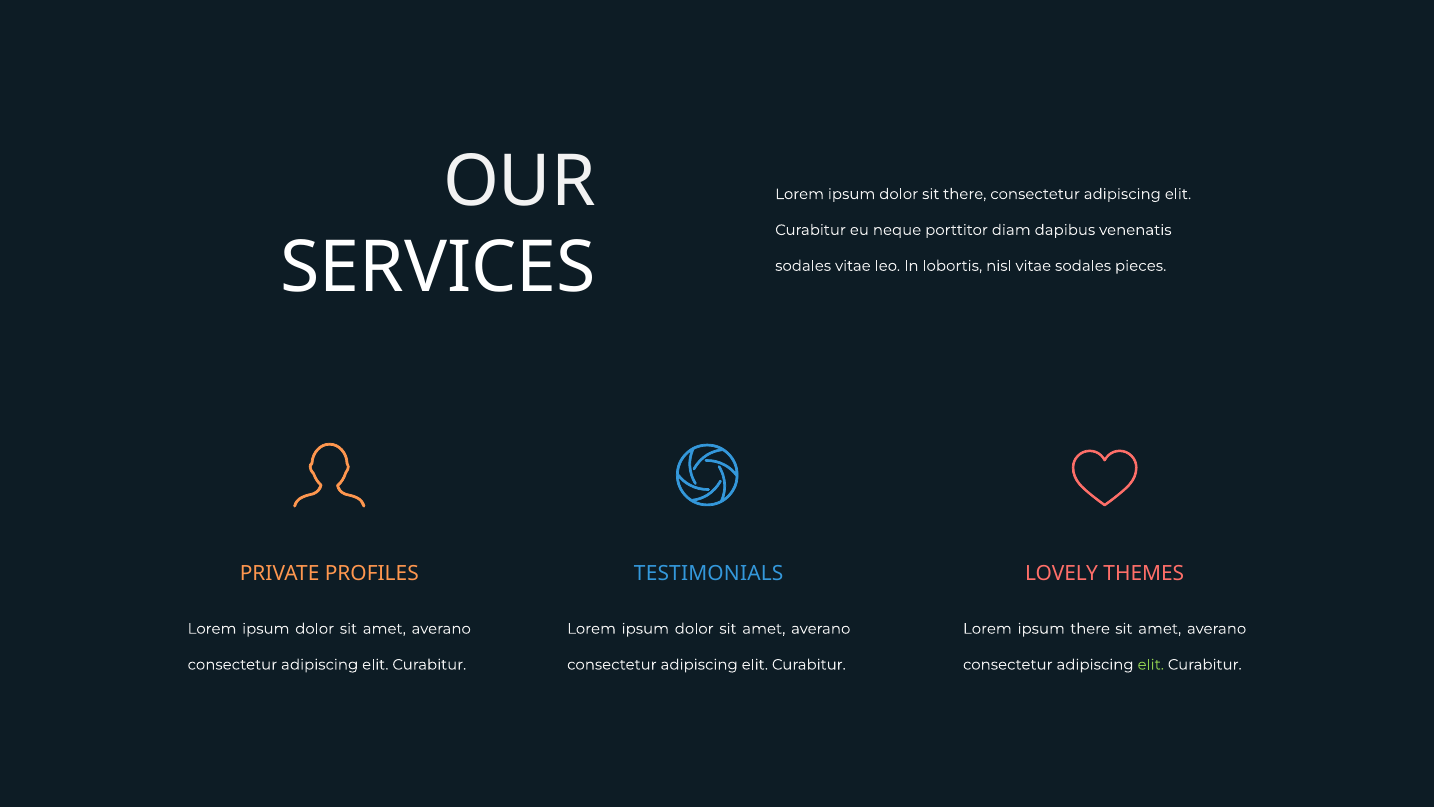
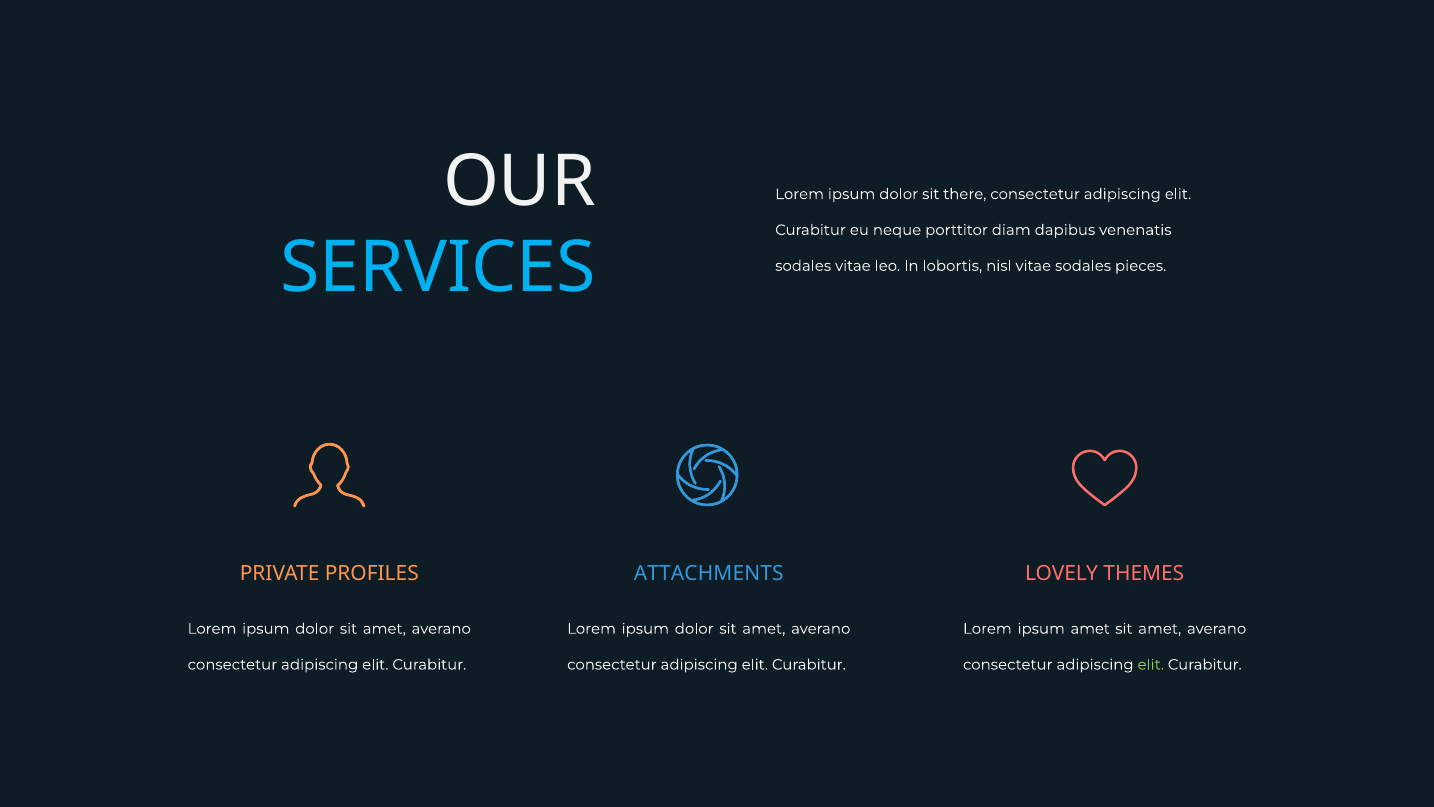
SERVICES colour: white -> light blue
TESTIMONIALS: TESTIMONIALS -> ATTACHMENTS
ipsum there: there -> amet
